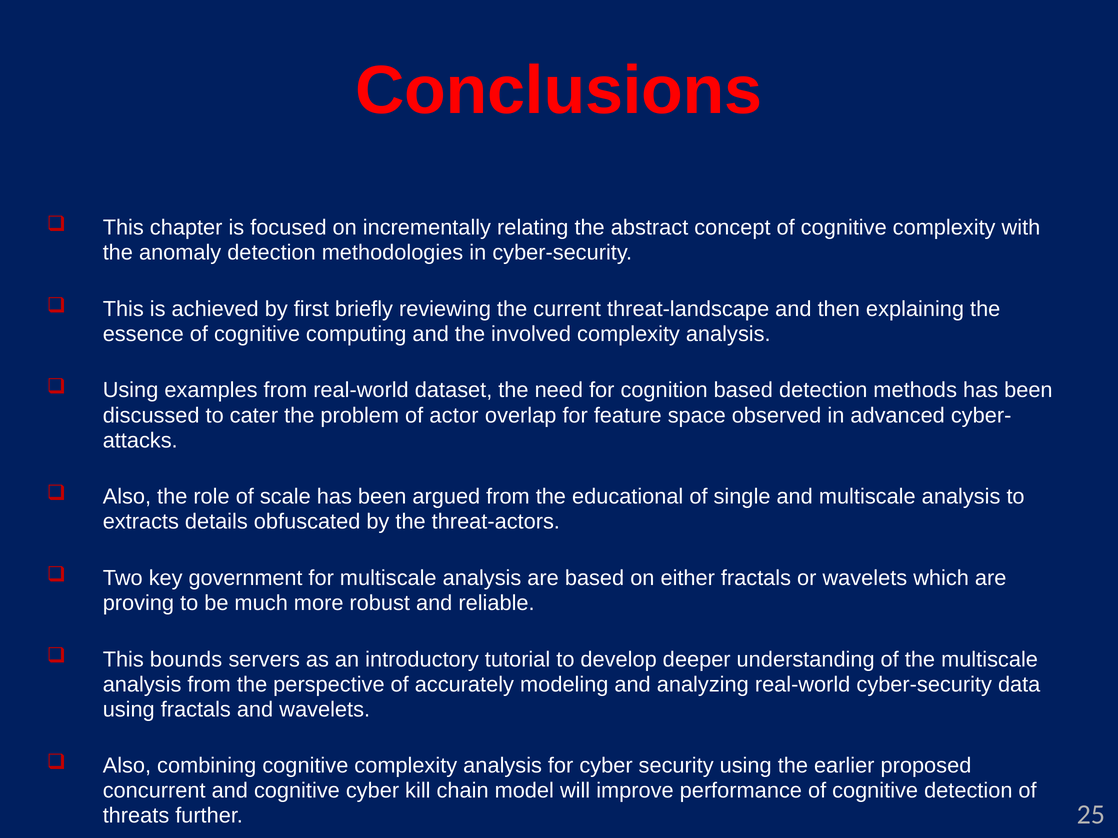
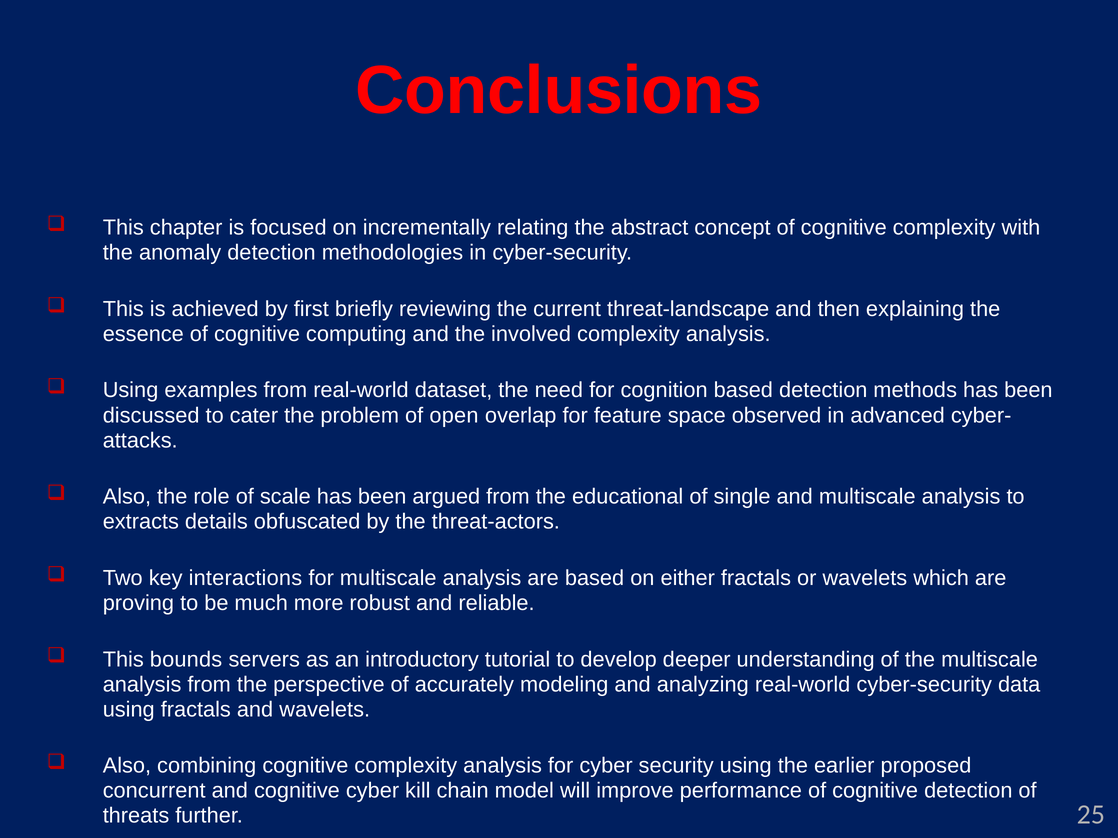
actor: actor -> open
government: government -> interactions
